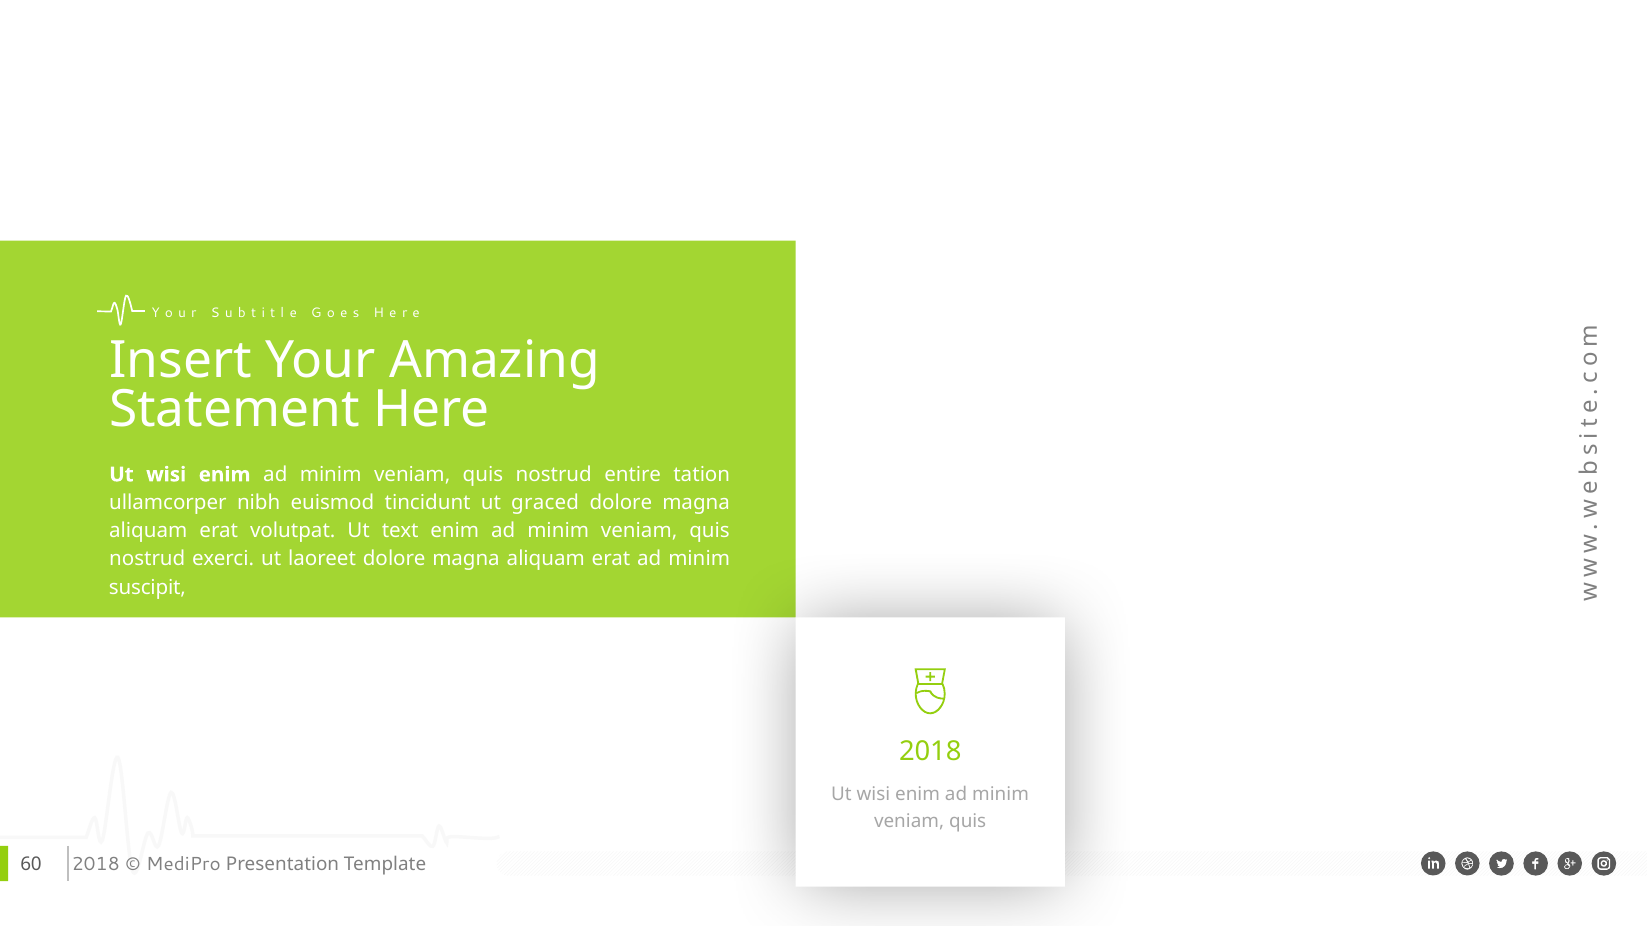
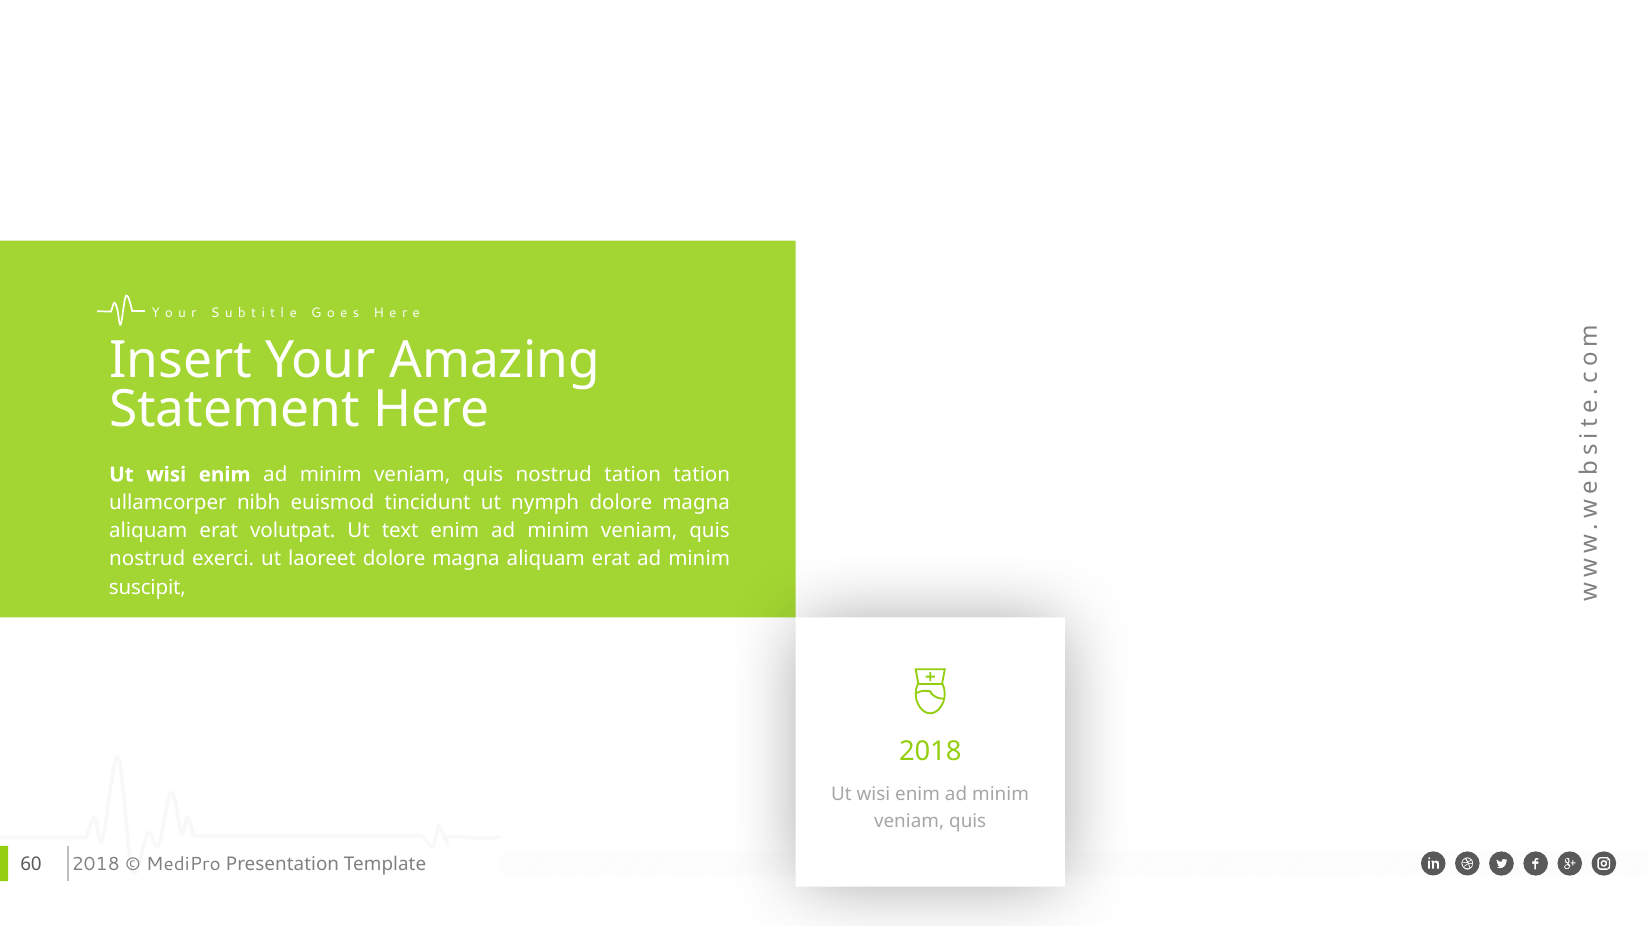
nostrud entire: entire -> tation
graced: graced -> nymph
